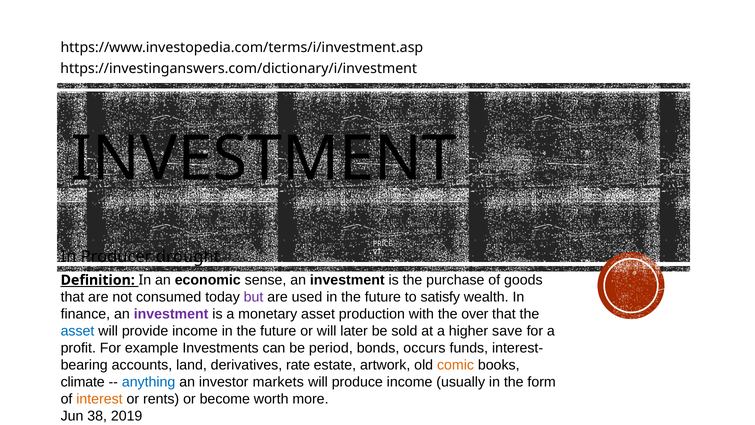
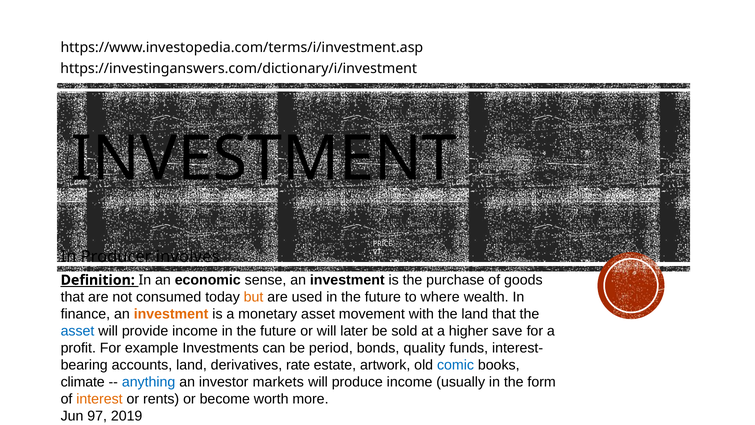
drought: drought -> involves
but colour: purple -> orange
satisfy: satisfy -> where
investment at (171, 314) colour: purple -> orange
production: production -> movement
the over: over -> land
occurs: occurs -> quality
comic colour: orange -> blue
38: 38 -> 97
